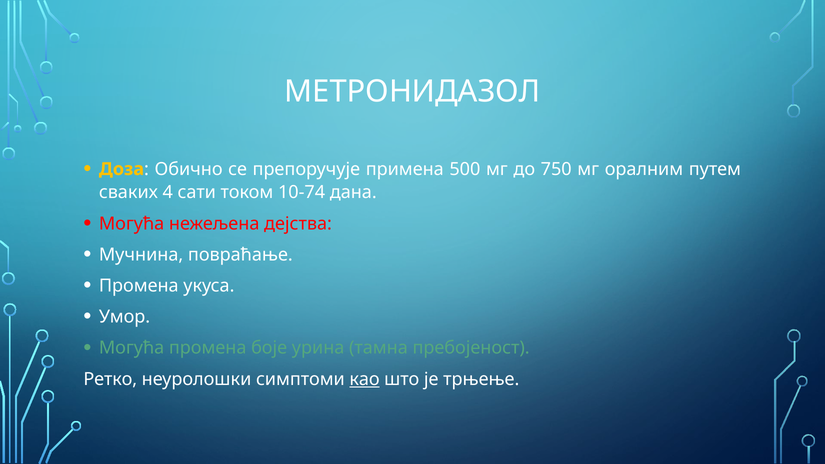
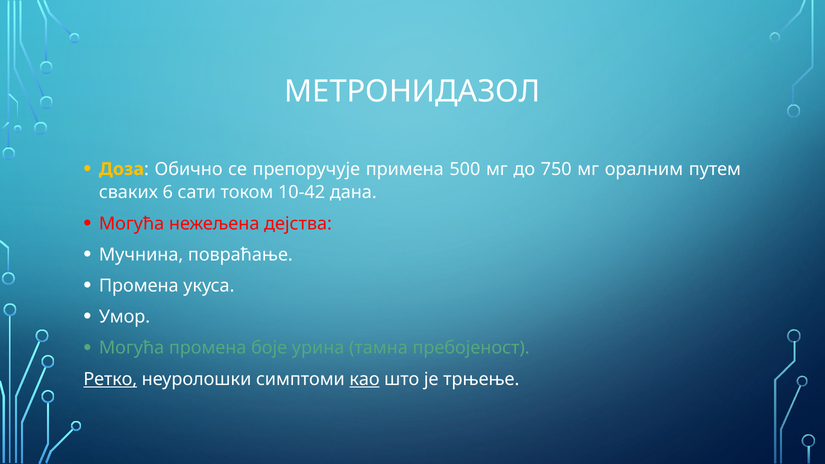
4: 4 -> 6
10-74: 10-74 -> 10-42
Ретко underline: none -> present
